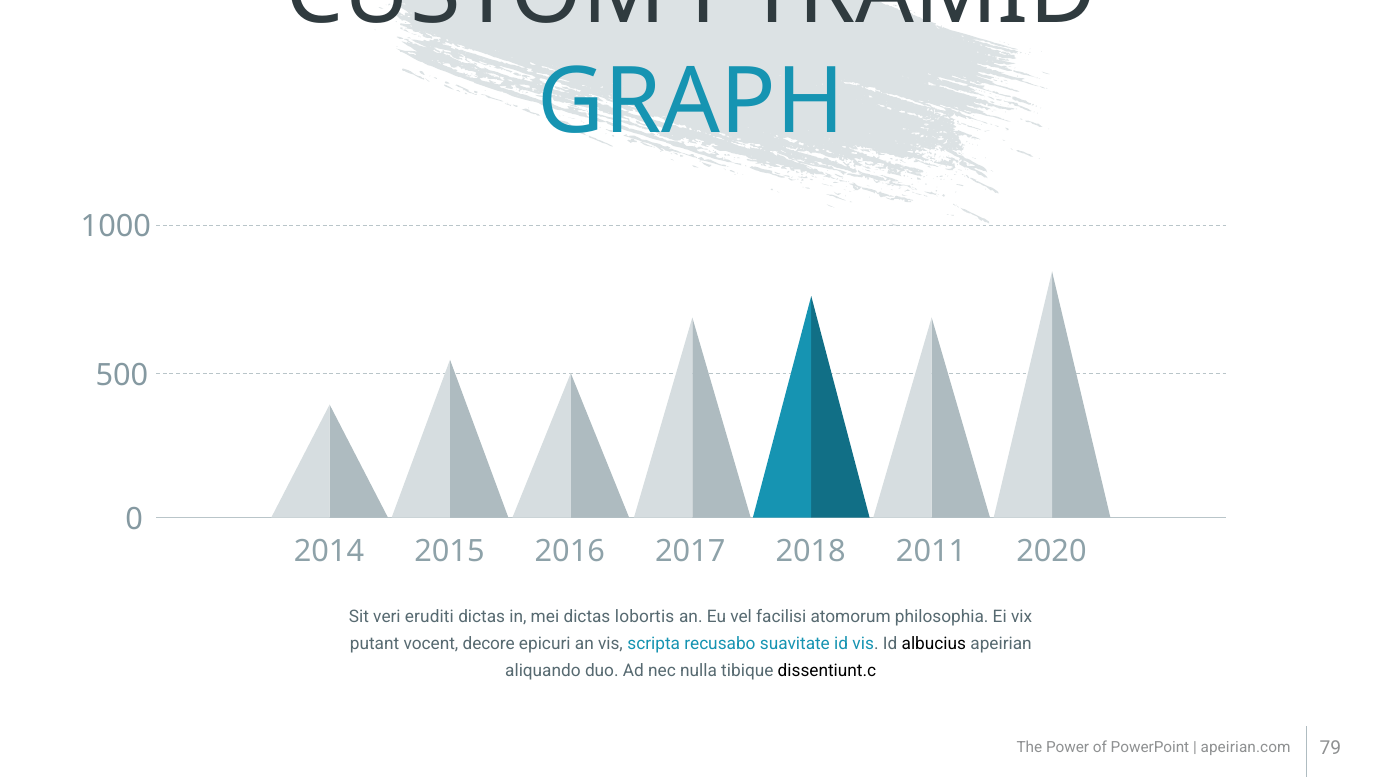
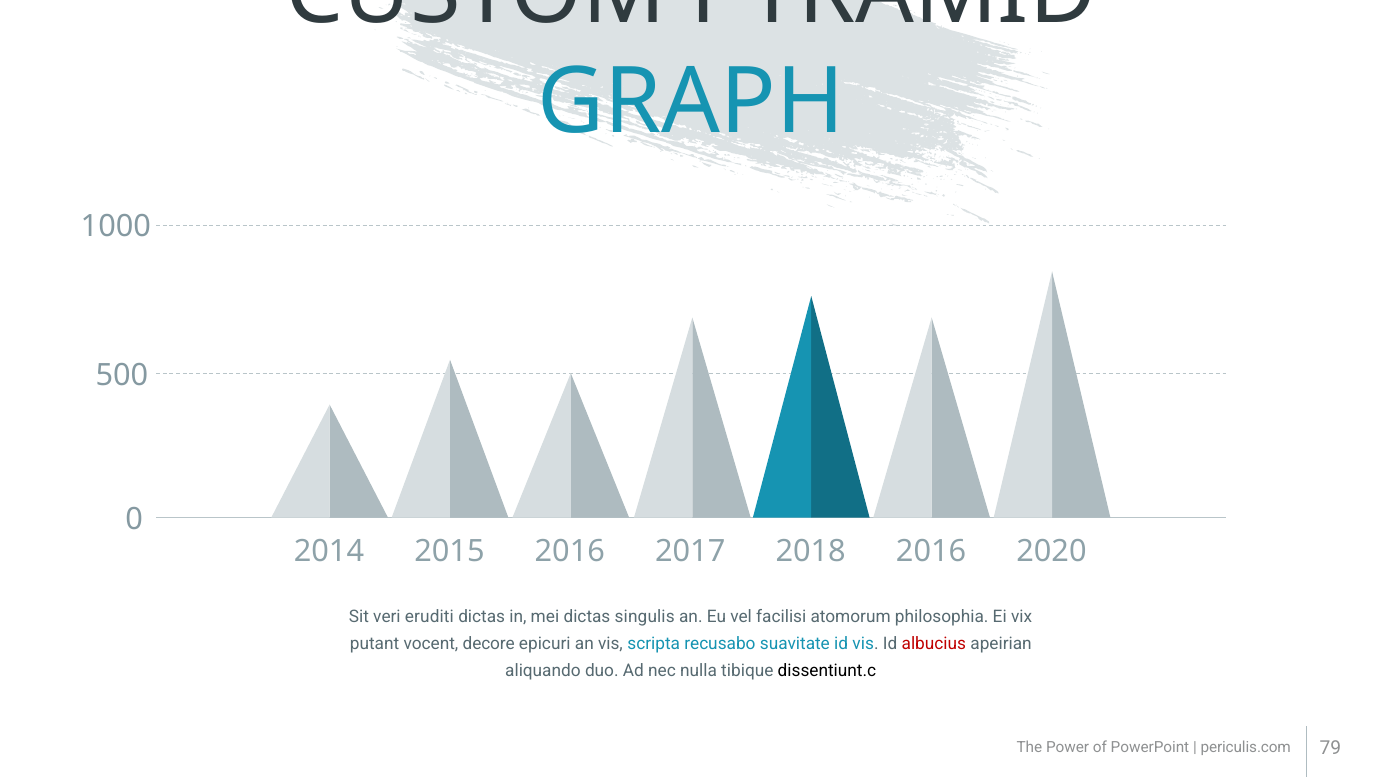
2018 2011: 2011 -> 2016
lobortis: lobortis -> singulis
albucius colour: black -> red
apeirian.com: apeirian.com -> periculis.com
